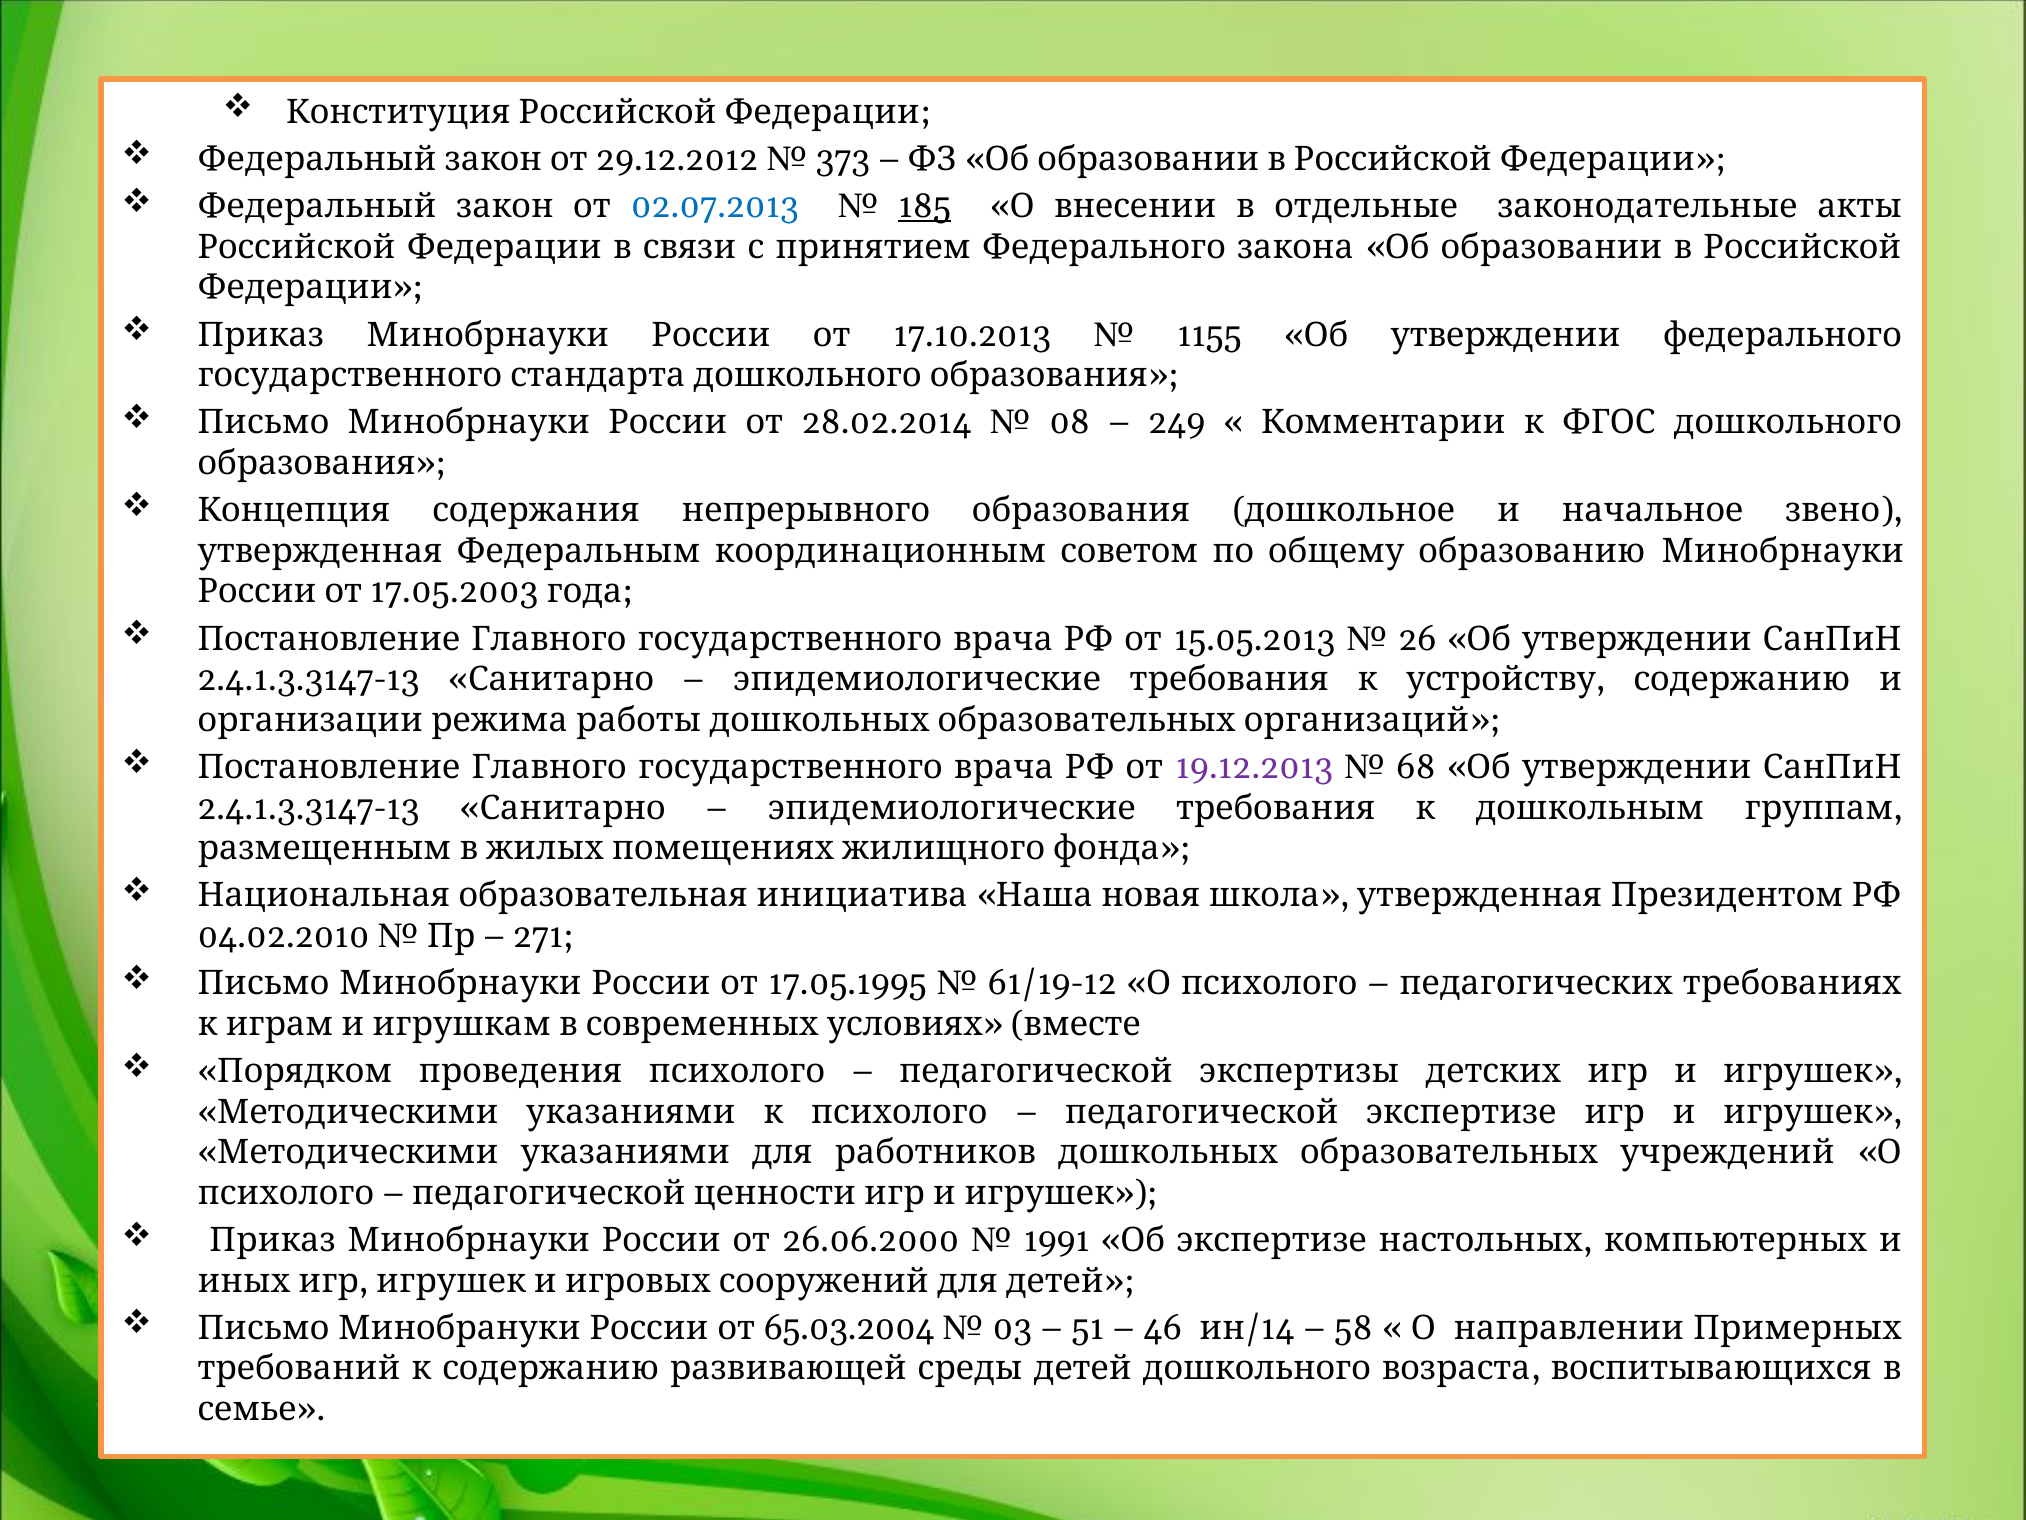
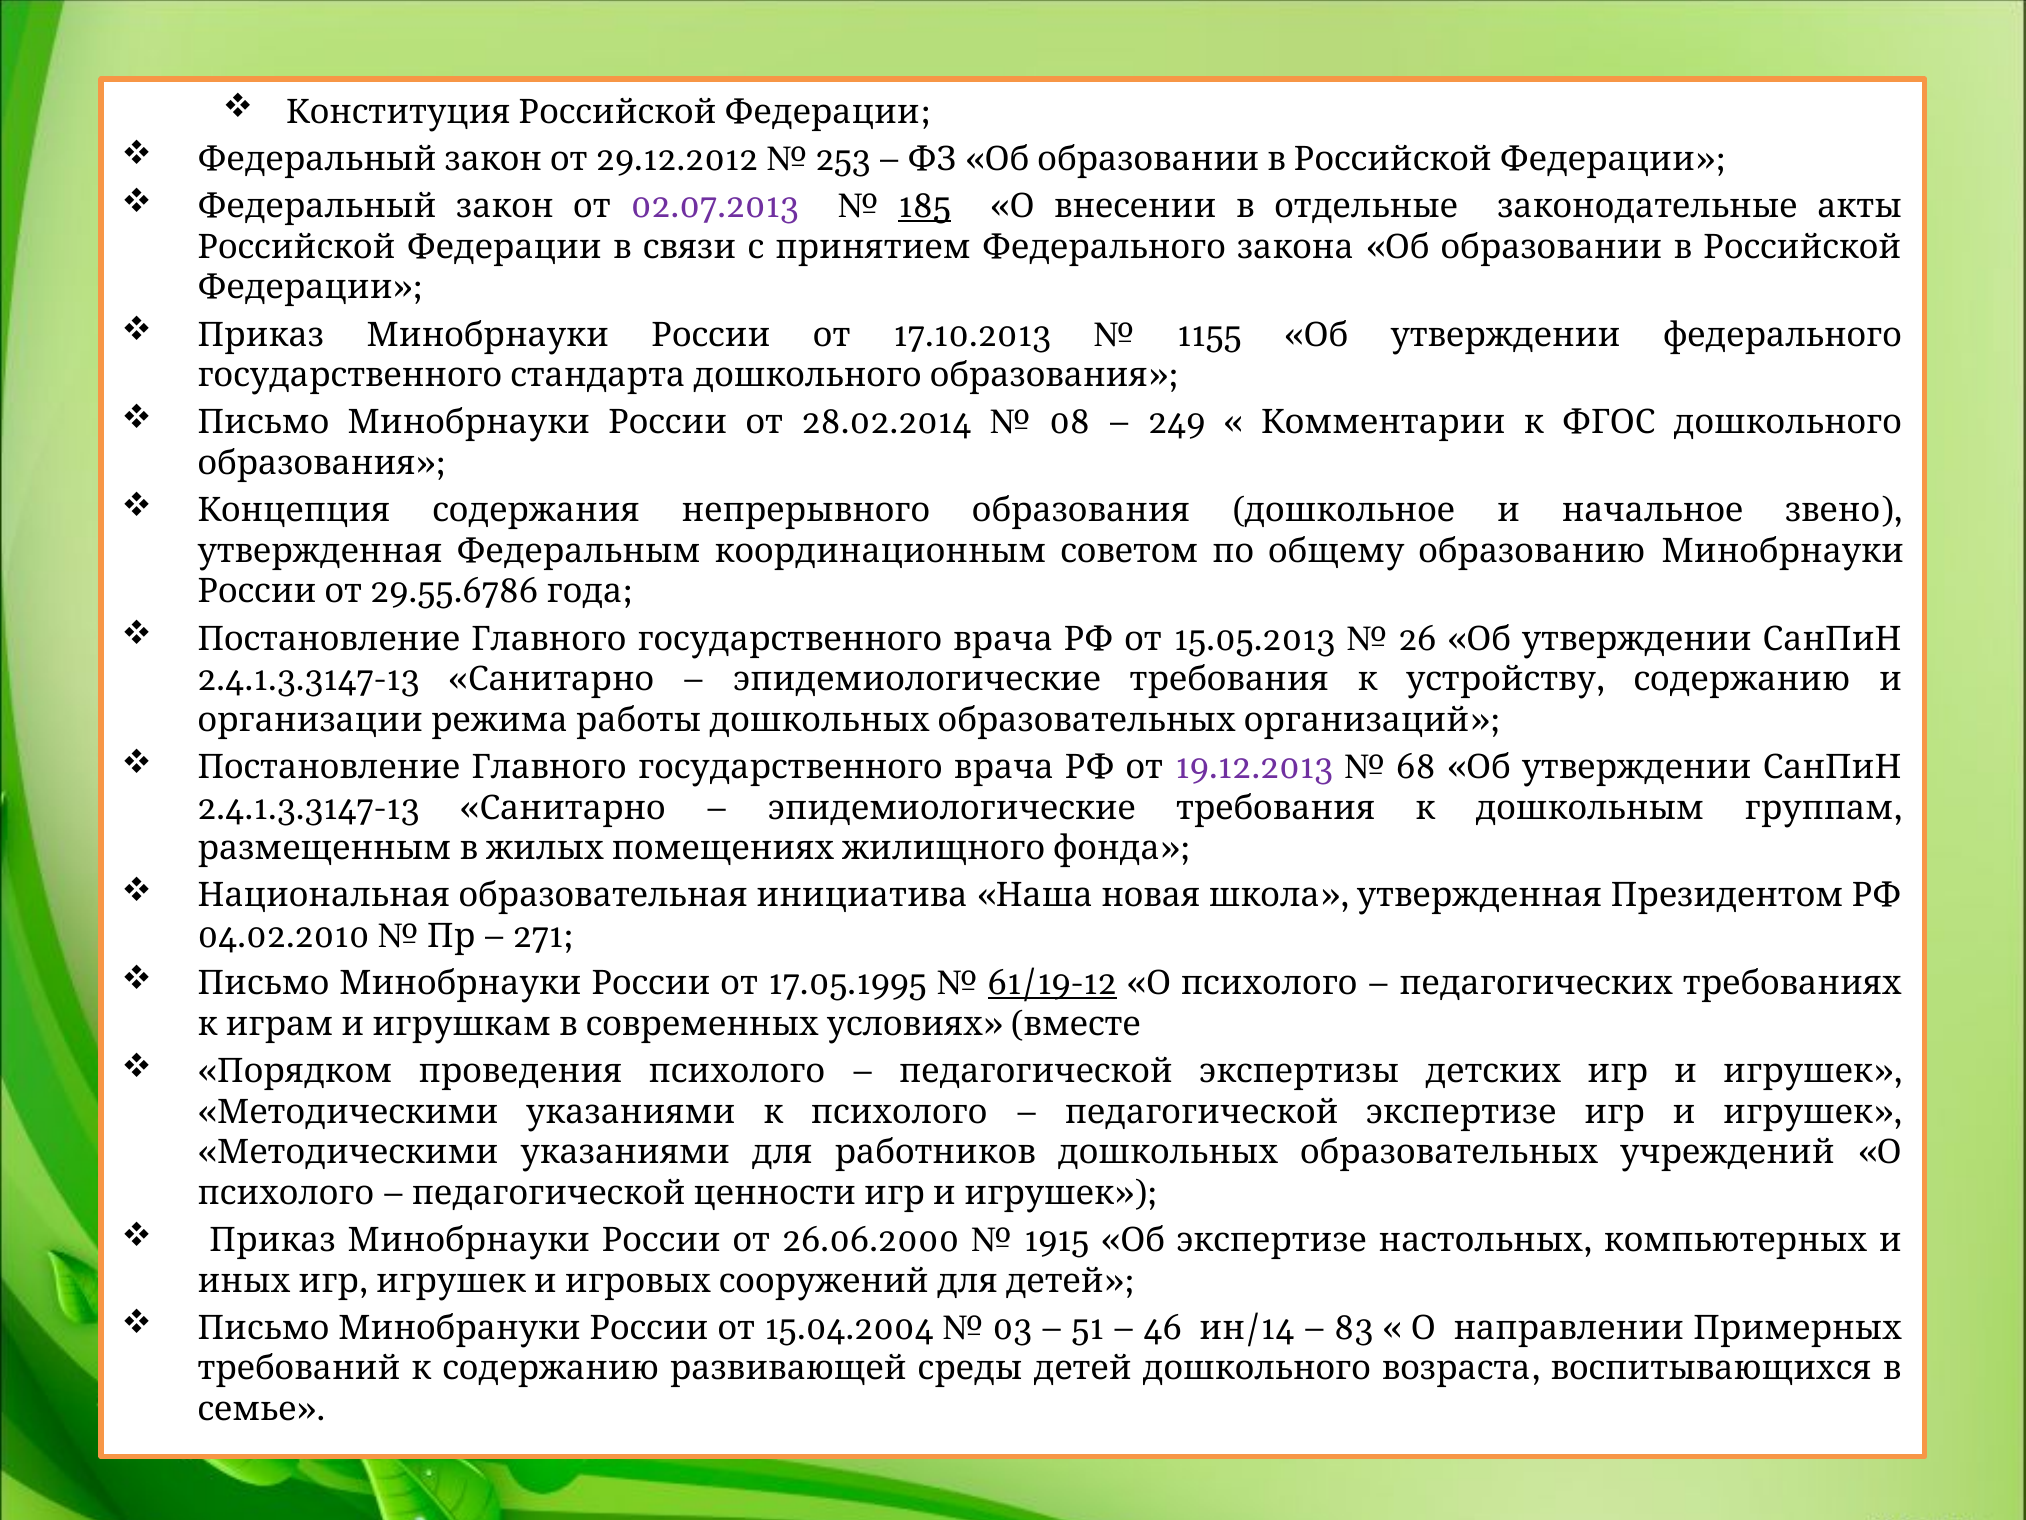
373: 373 -> 253
02.07.2013 colour: blue -> purple
17.05.2003: 17.05.2003 -> 29.55.6786
61/19-12 underline: none -> present
1991: 1991 -> 1915
65.03.2004: 65.03.2004 -> 15.04.2004
58: 58 -> 83
